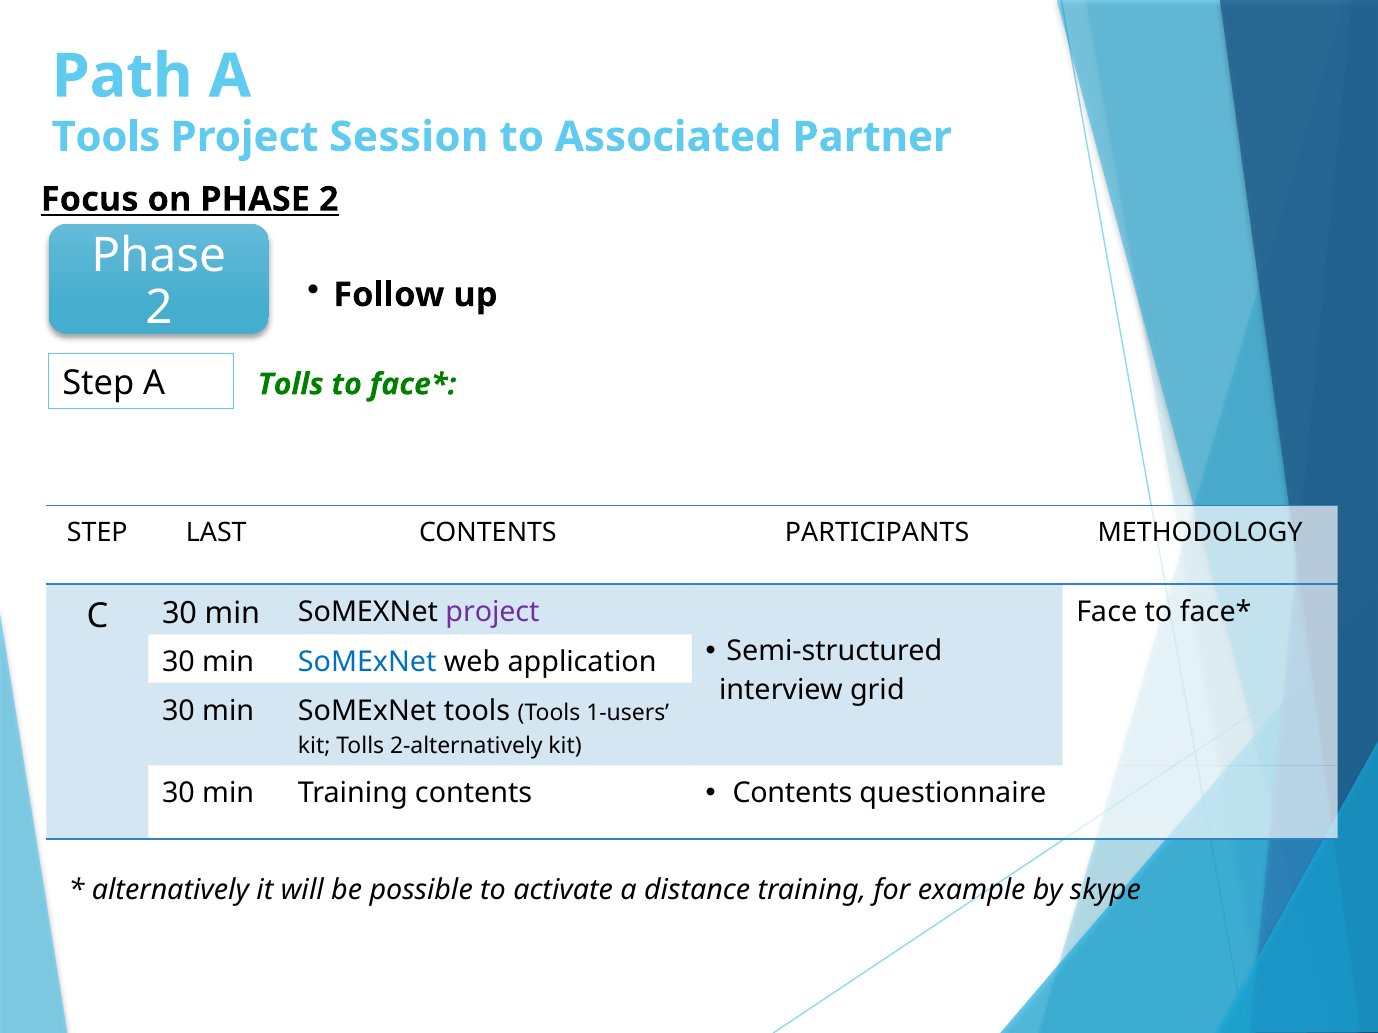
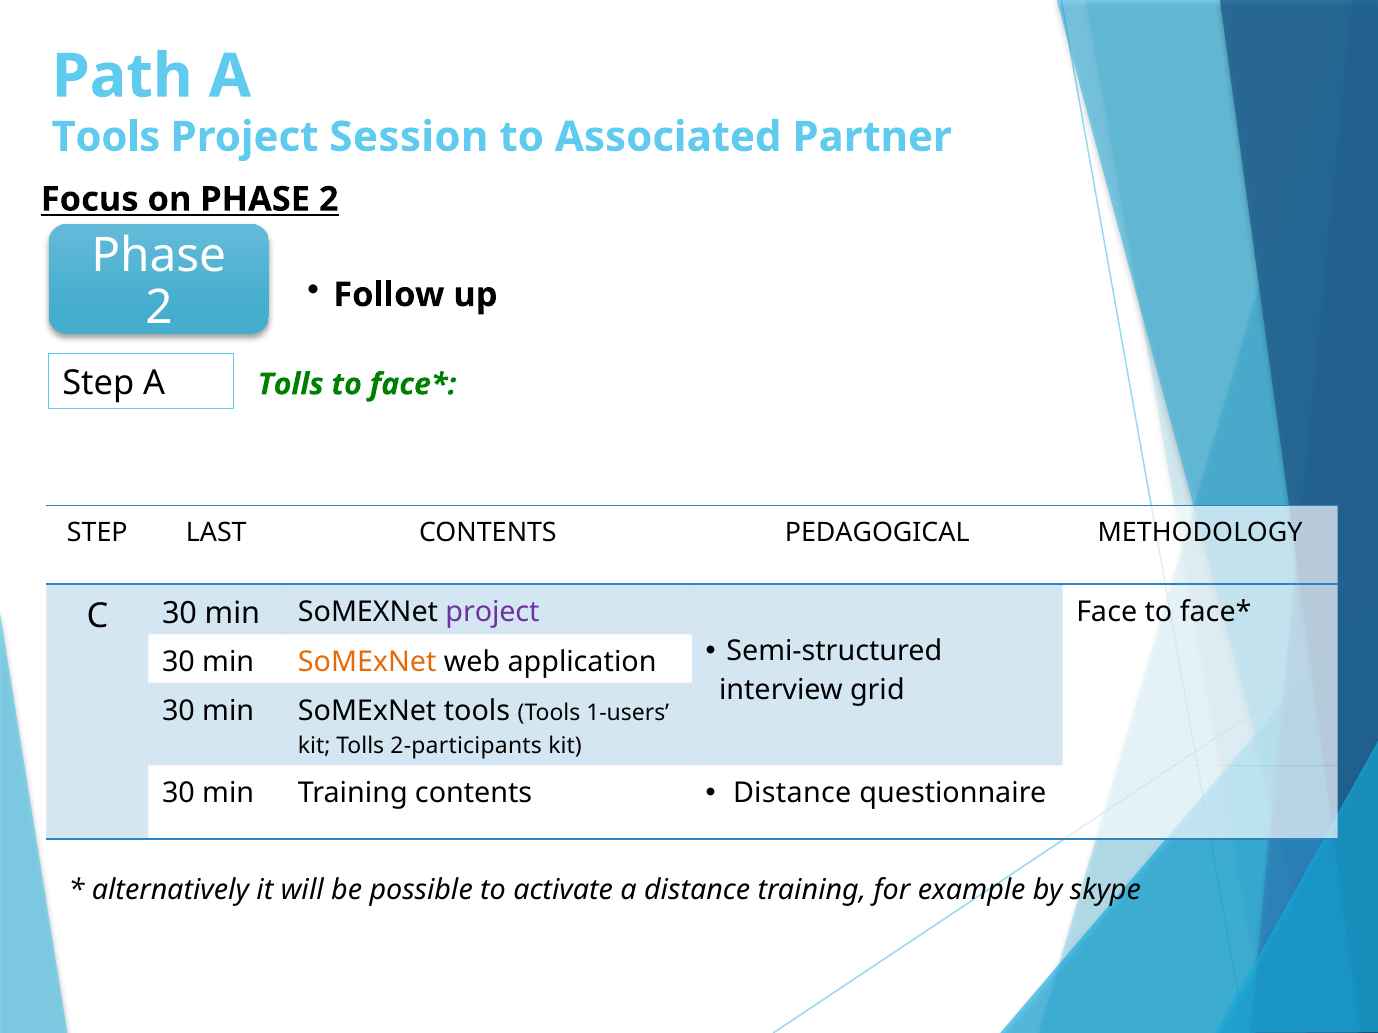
PARTICIPANTS: PARTICIPANTS -> PEDAGOGICAL
SoMExNet at (367, 663) colour: blue -> orange
2-alternatively: 2-alternatively -> 2-participants
Contents at (792, 794): Contents -> Distance
